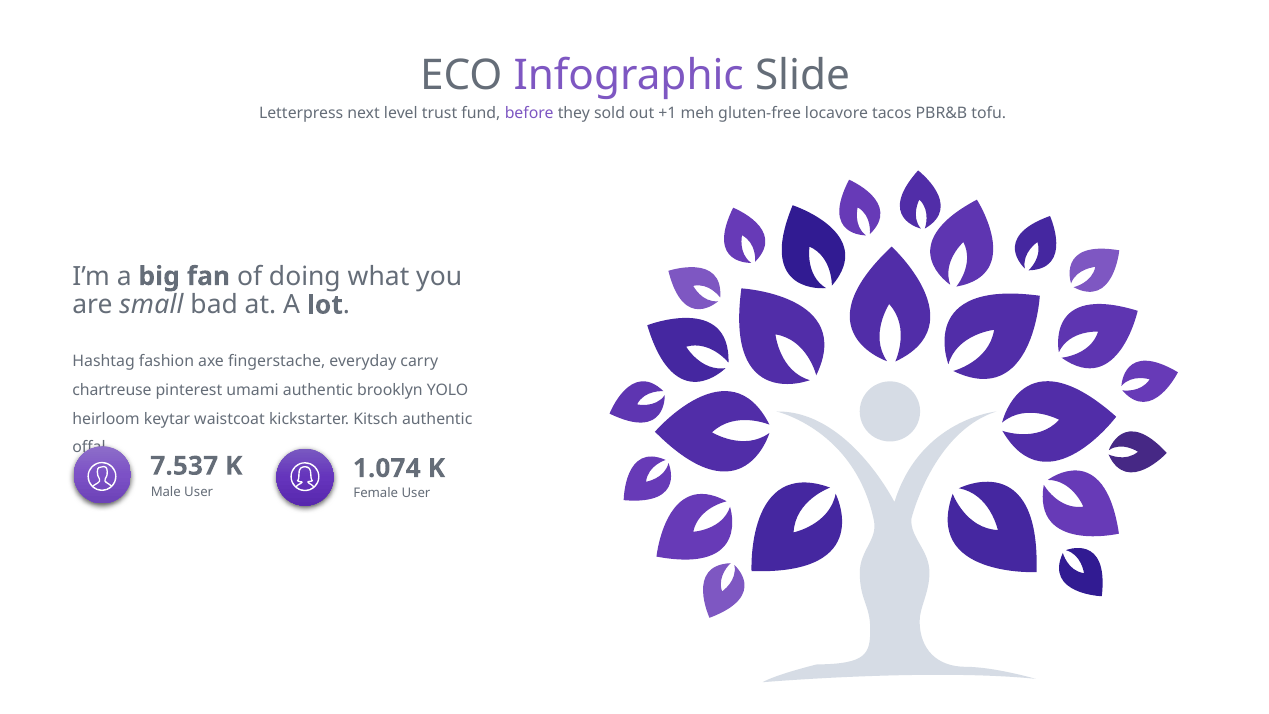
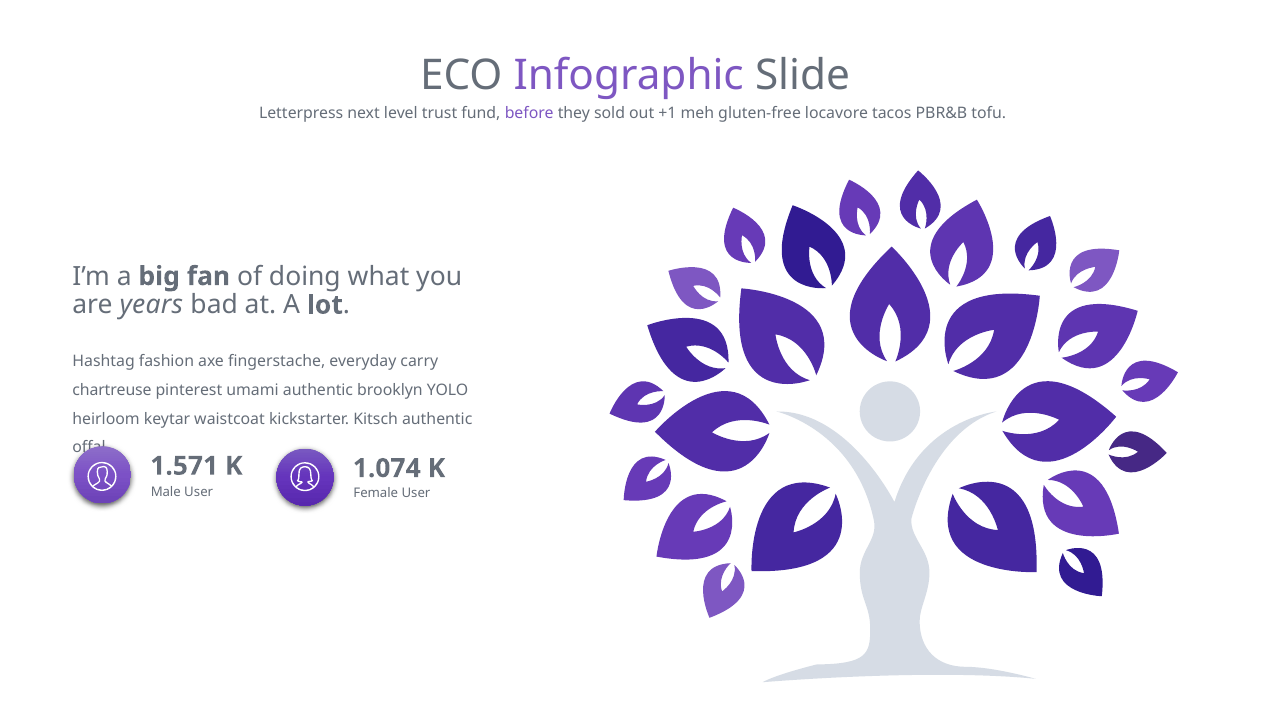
small: small -> years
7.537: 7.537 -> 1.571
